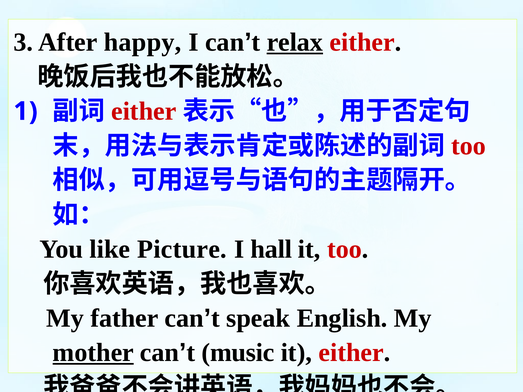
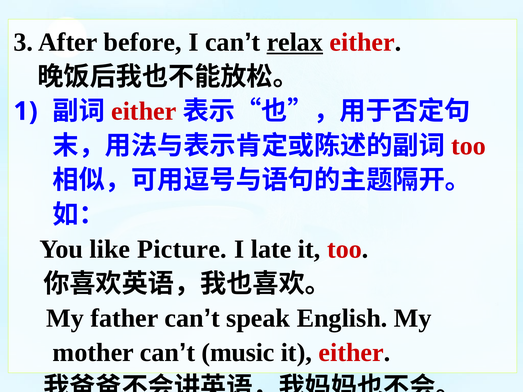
happy: happy -> before
hall: hall -> late
mother underline: present -> none
